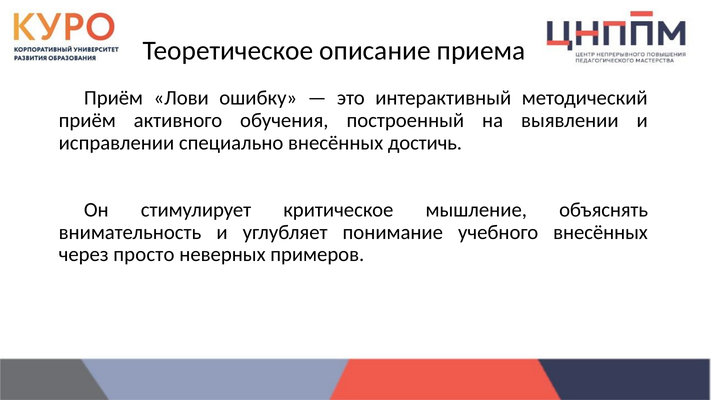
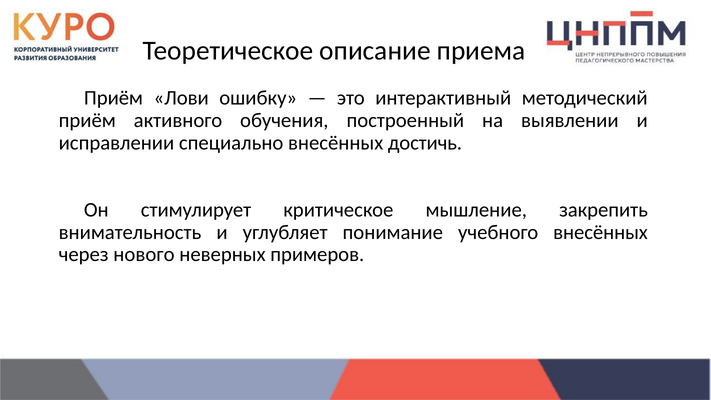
объяснять: объяснять -> закрепить
просто: просто -> нового
